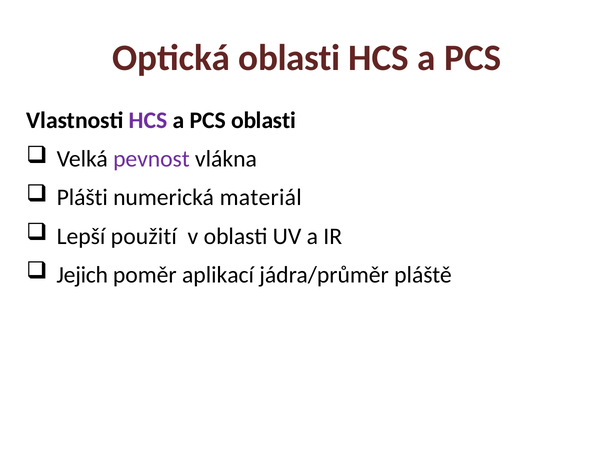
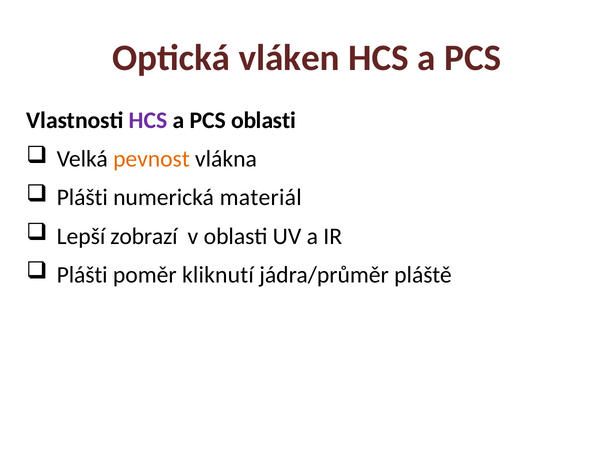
Optická oblasti: oblasti -> vláken
pevnost colour: purple -> orange
použití: použití -> zobrazí
Jejich at (82, 275): Jejich -> Plášti
aplikací: aplikací -> kliknutí
